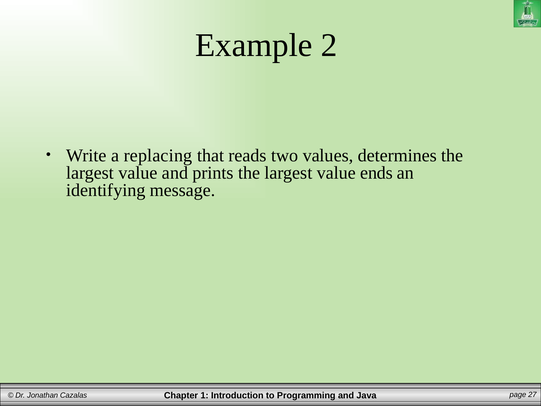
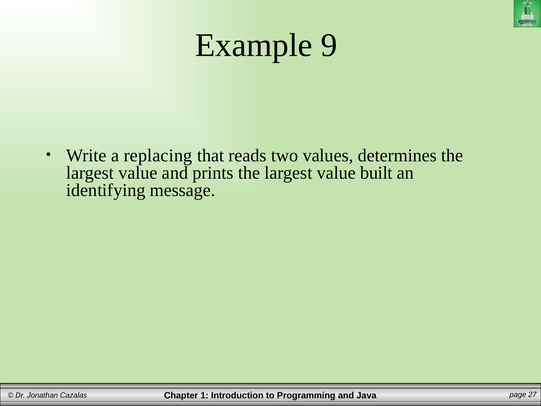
2: 2 -> 9
ends: ends -> built
